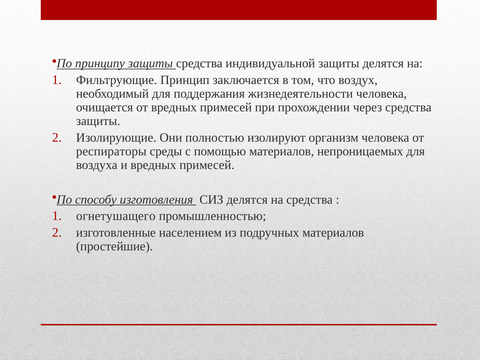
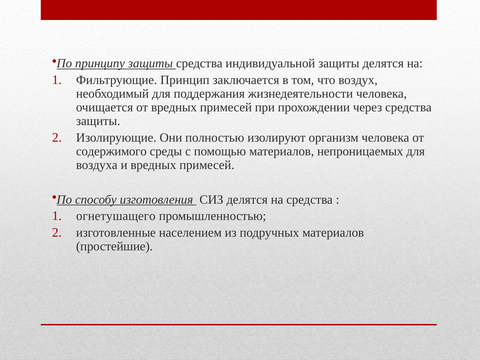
респираторы: респираторы -> содержимого
